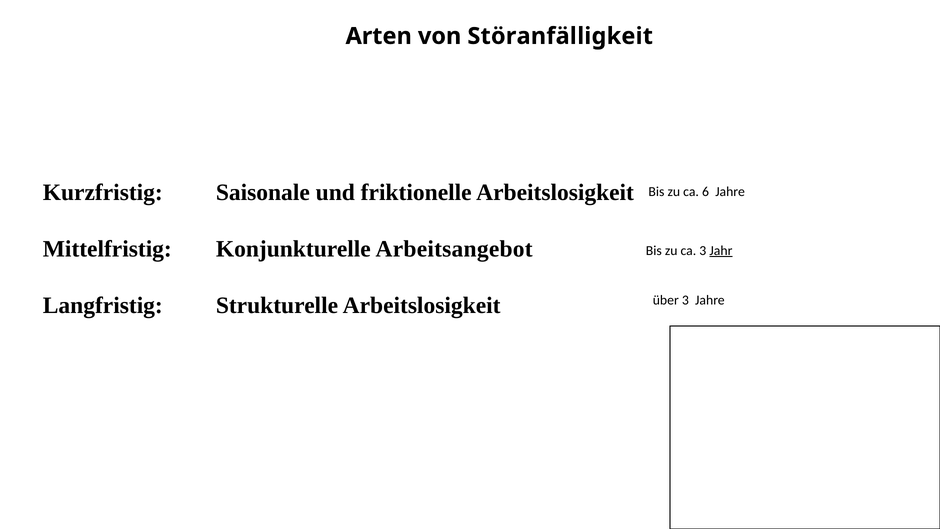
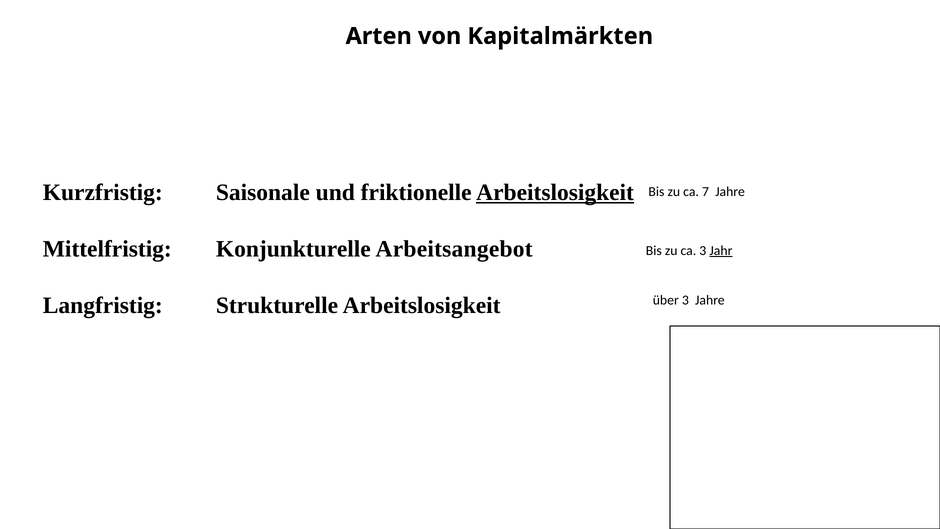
Störanfälligkeit: Störanfälligkeit -> Kapitalmärkten
Arbeitslosigkeit at (555, 192) underline: none -> present
6: 6 -> 7
